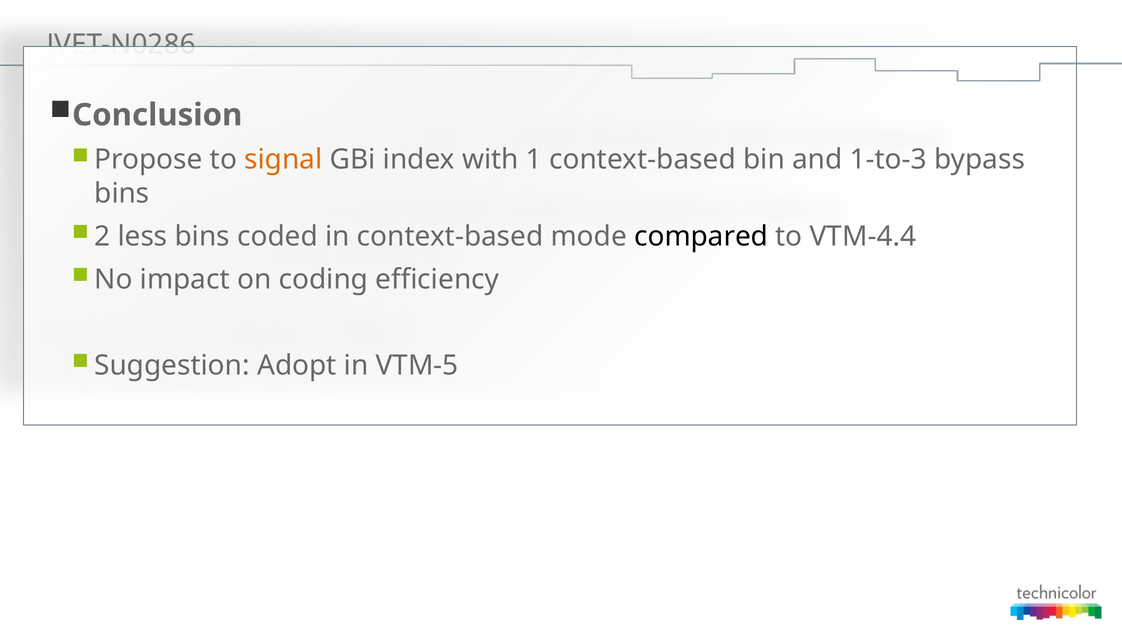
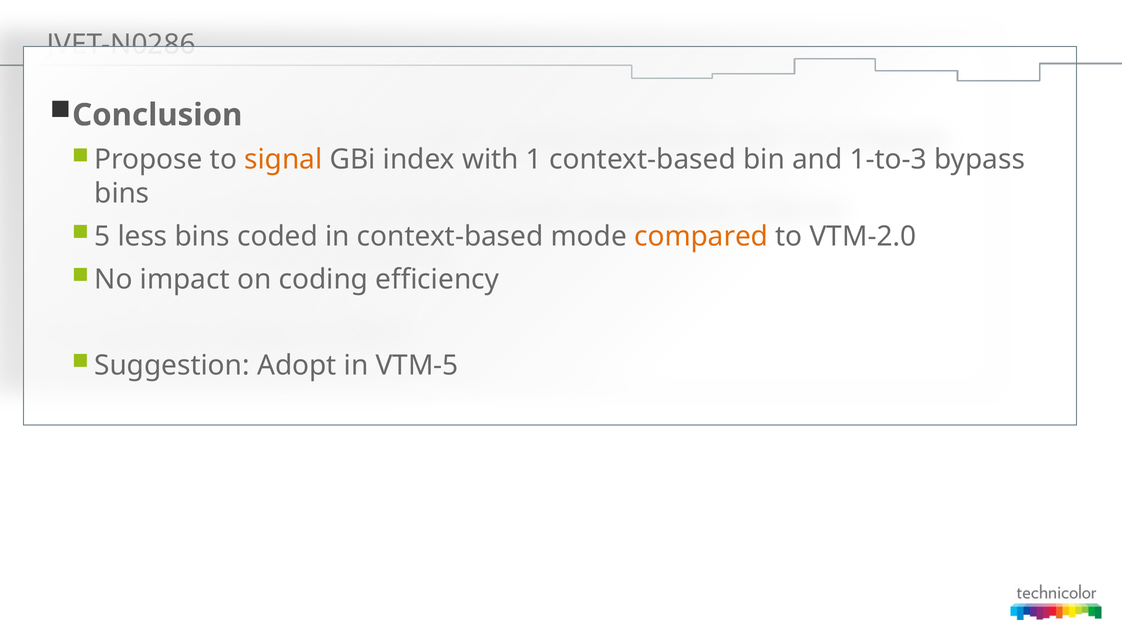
2: 2 -> 5
compared colour: black -> orange
VTM-4.4: VTM-4.4 -> VTM-2.0
